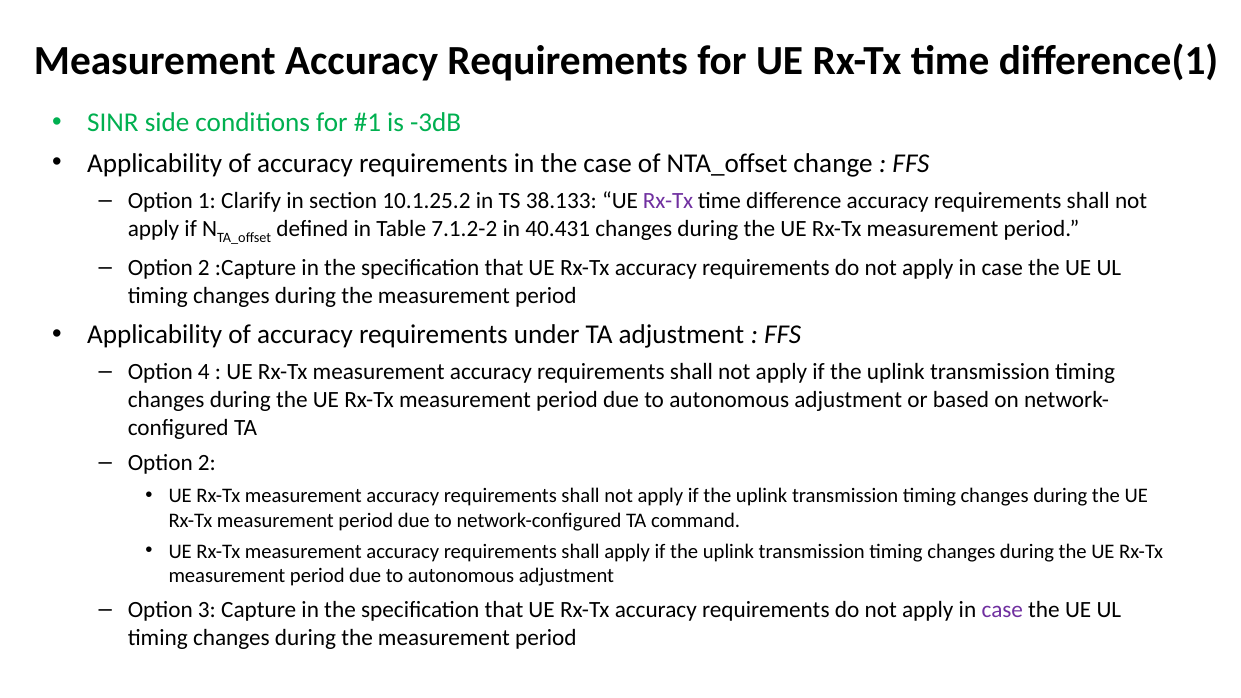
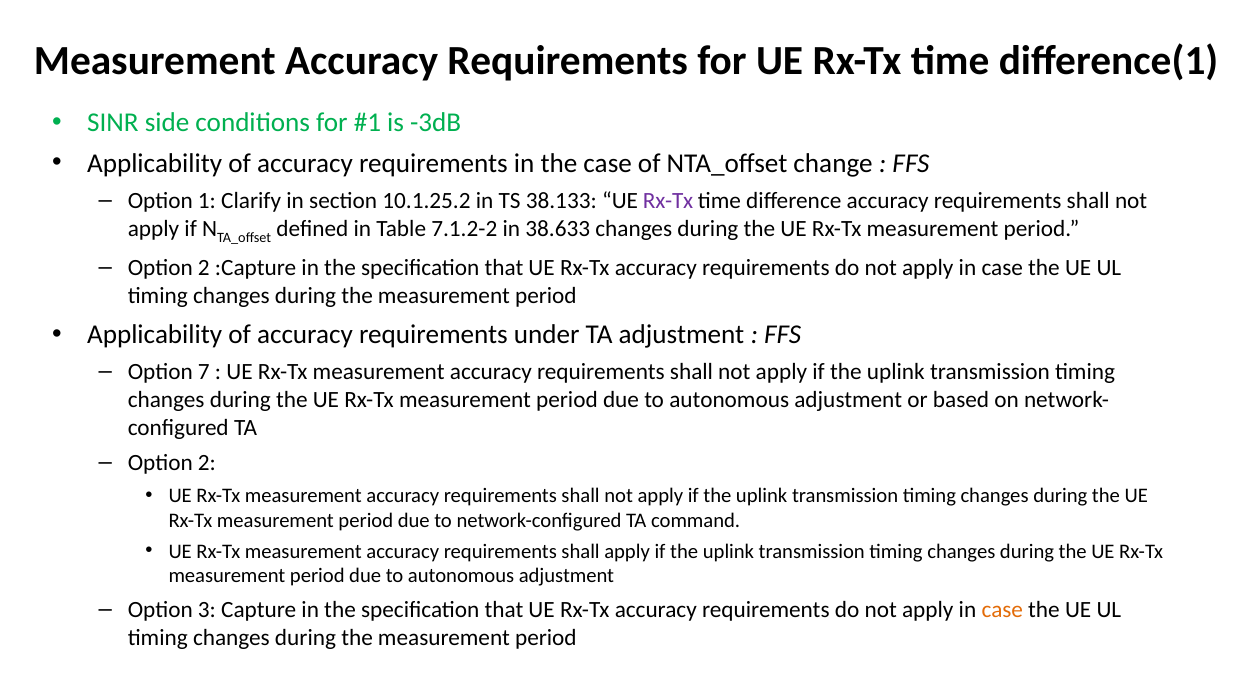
40.431: 40.431 -> 38.633
4: 4 -> 7
case at (1002, 610) colour: purple -> orange
